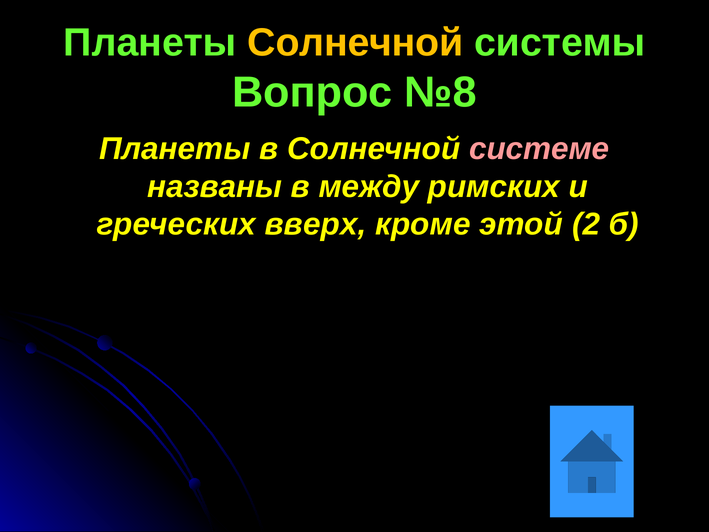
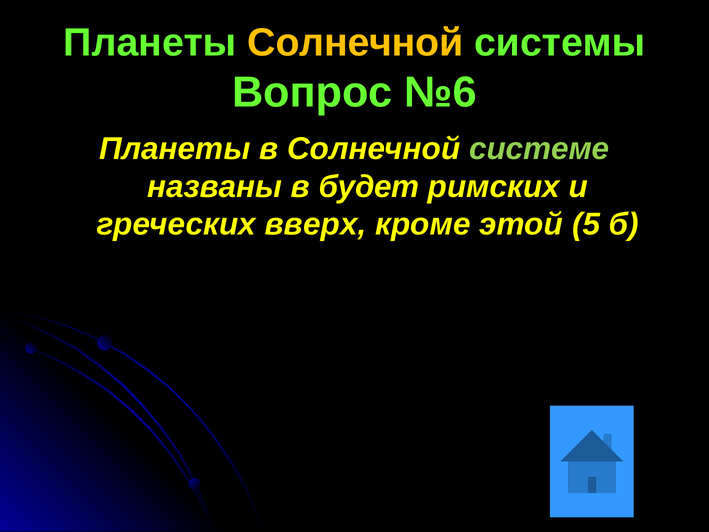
№8: №8 -> №6
системе colour: pink -> light green
между: между -> будет
2: 2 -> 5
